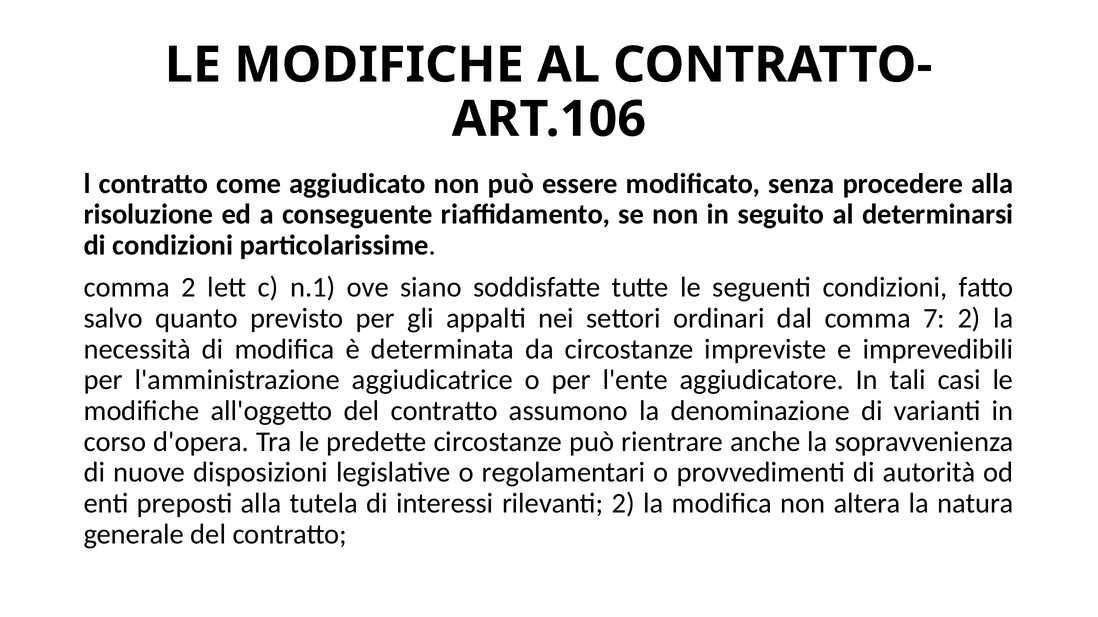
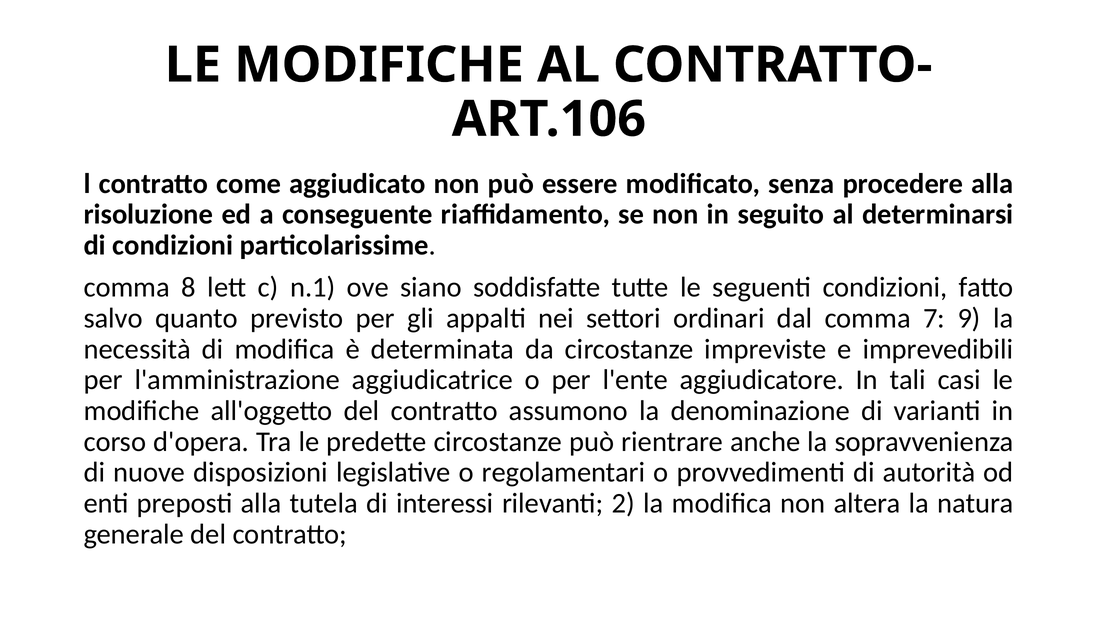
comma 2: 2 -> 8
7 2: 2 -> 9
